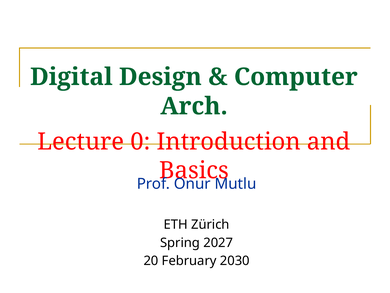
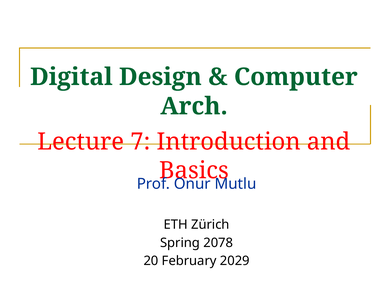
0: 0 -> 7
2027: 2027 -> 2078
2030: 2030 -> 2029
